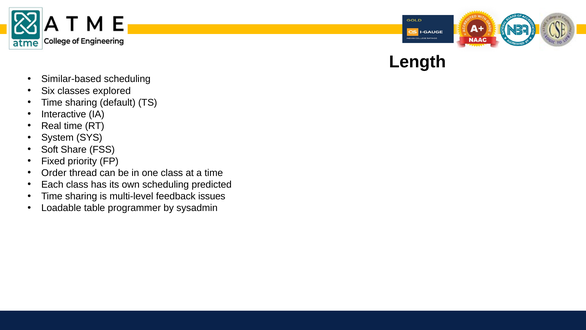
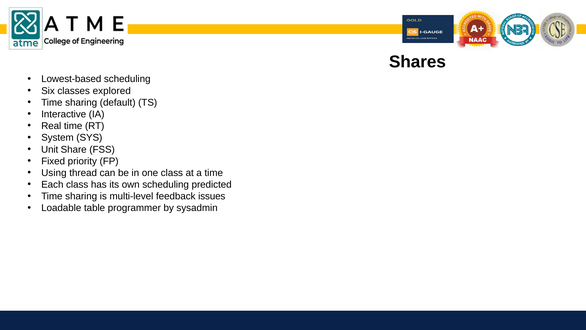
Length: Length -> Shares
Similar-based: Similar-based -> Lowest-based
Soft: Soft -> Unit
Order: Order -> Using
